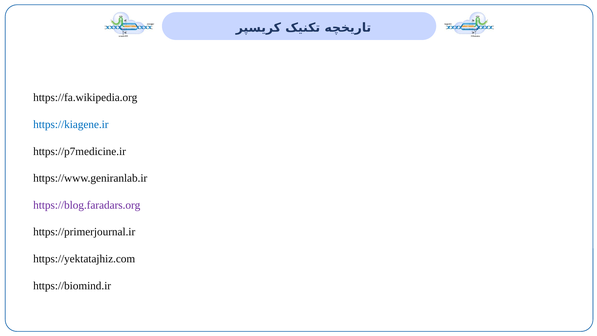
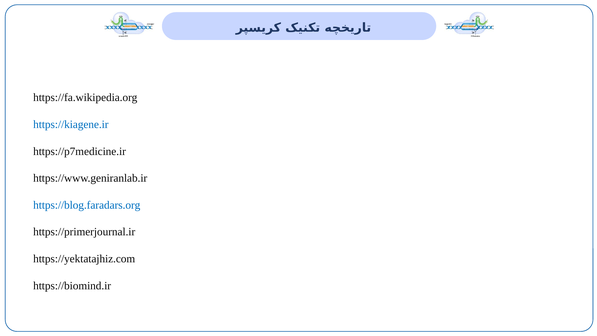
https://blog.faradars.org colour: purple -> blue
